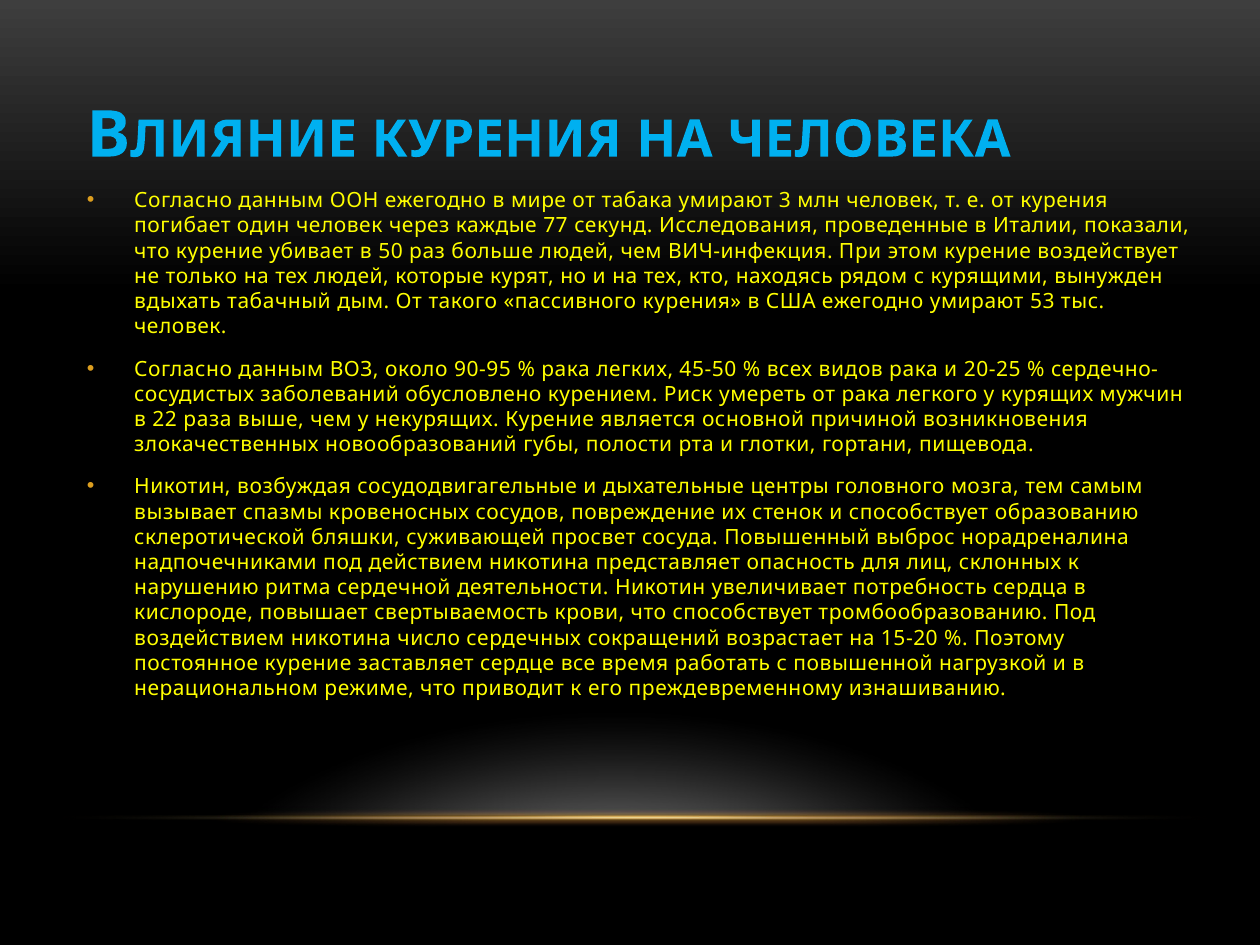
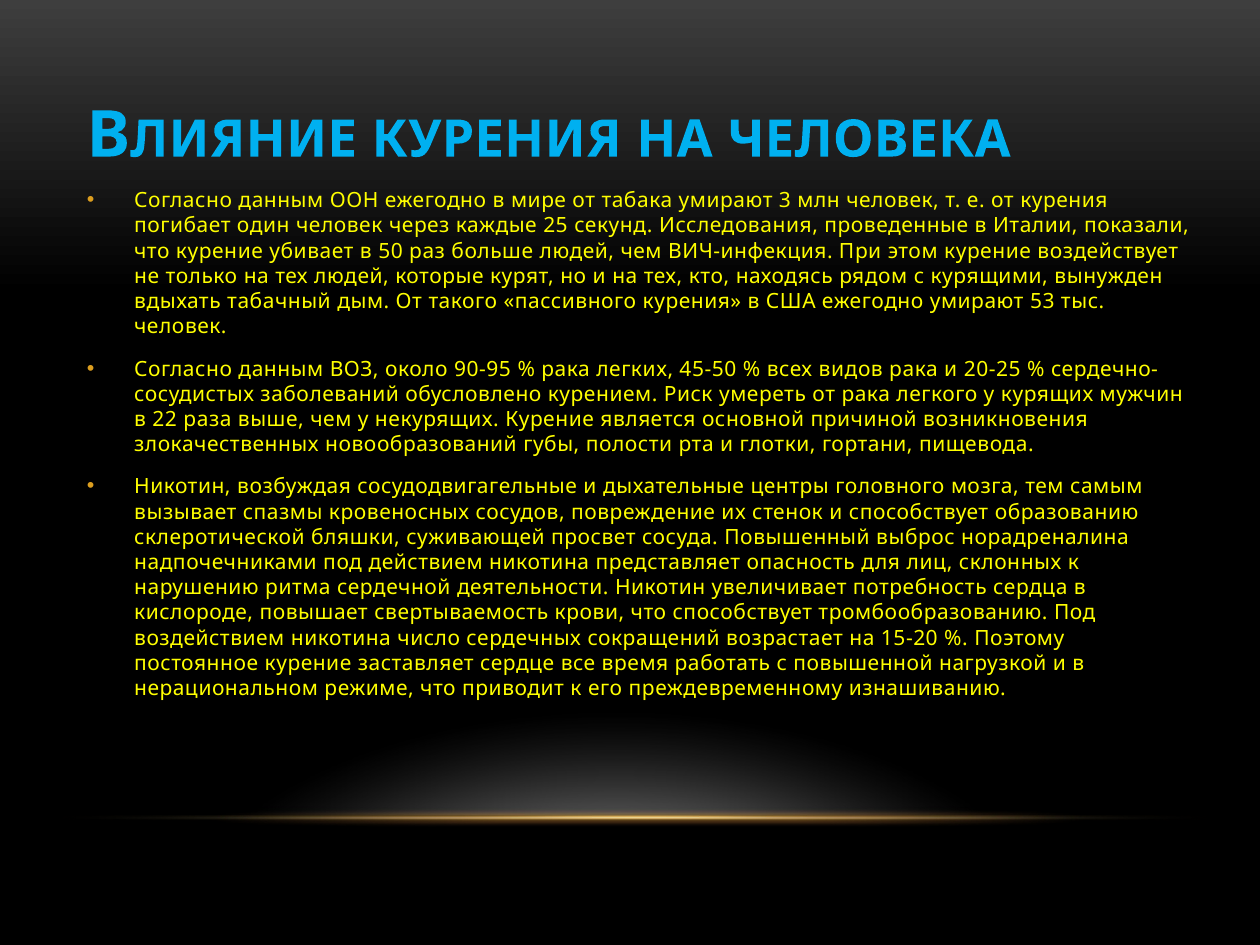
77: 77 -> 25
